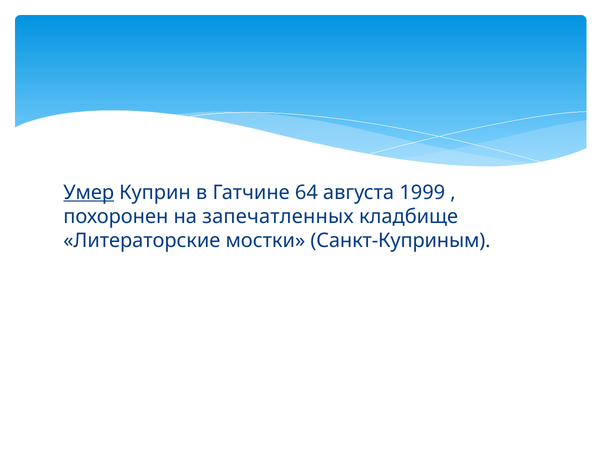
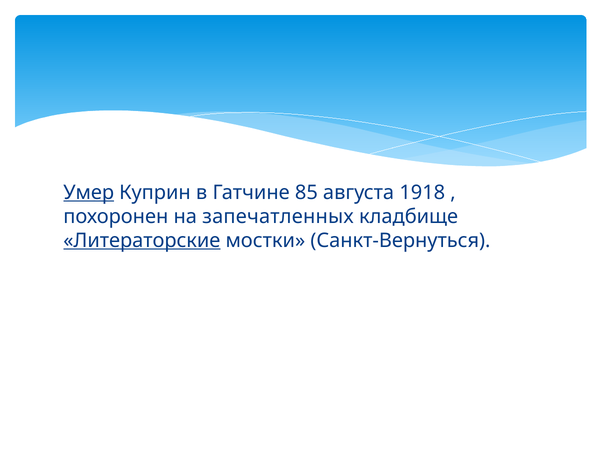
64: 64 -> 85
1999: 1999 -> 1918
Литераторские underline: none -> present
Санкт-Куприным: Санкт-Куприным -> Санкт-Вернуться
